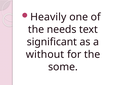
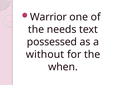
Heavily: Heavily -> Warrior
significant: significant -> possessed
some: some -> when
